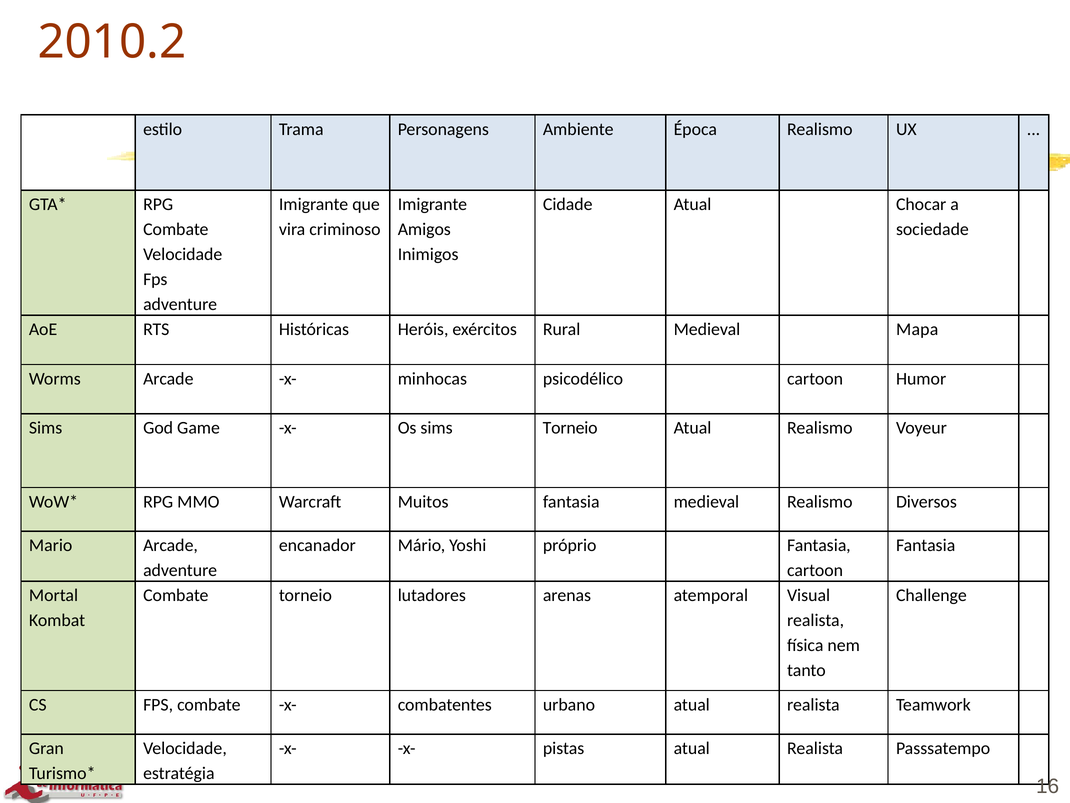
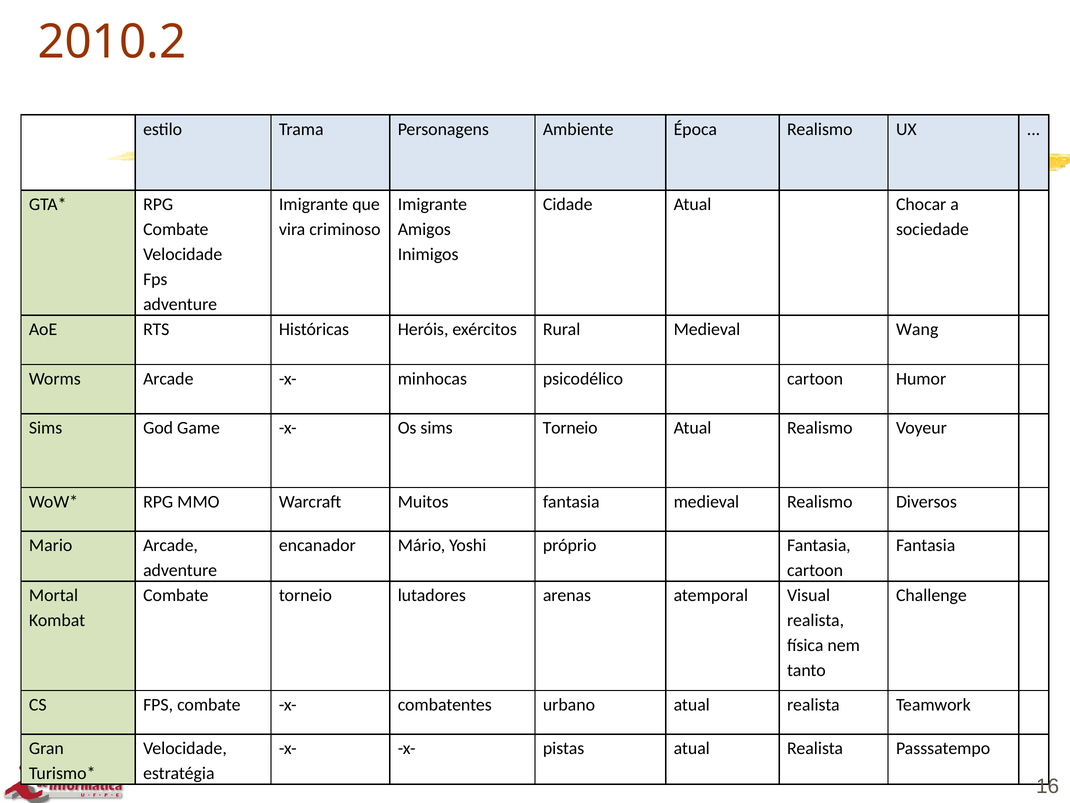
Mapa: Mapa -> Wang
